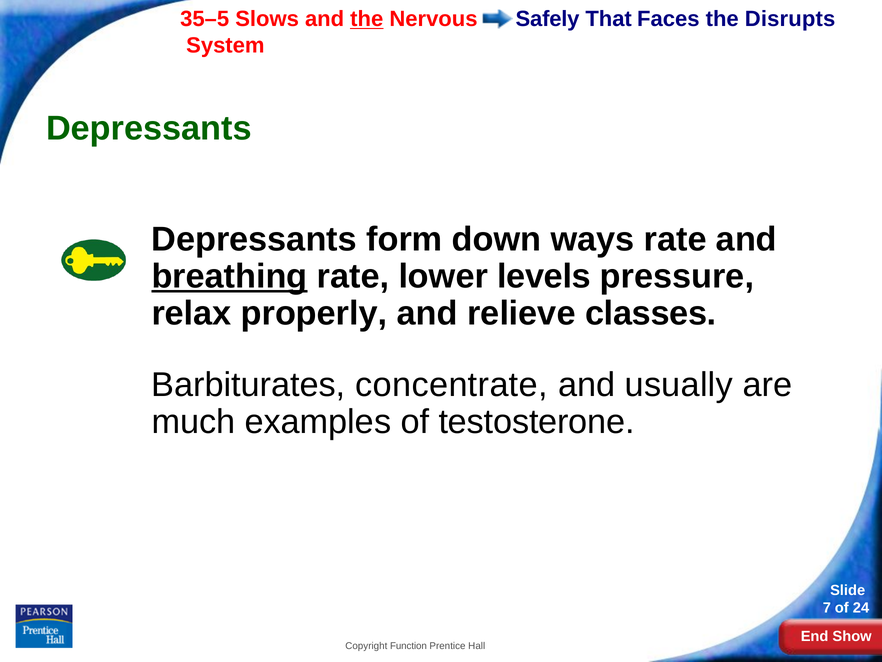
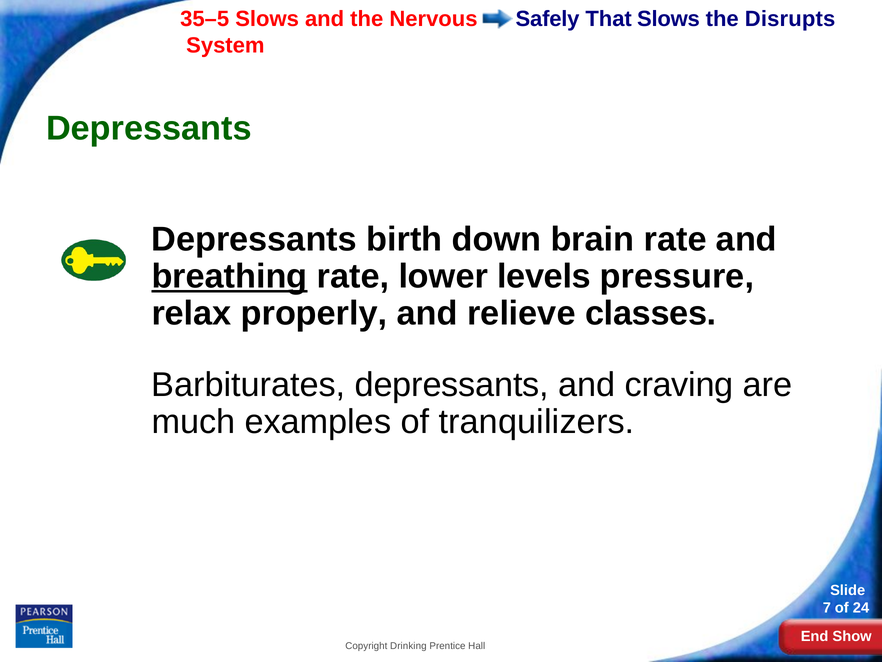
the at (367, 19) underline: present -> none
That Faces: Faces -> Slows
form: form -> birth
ways: ways -> brain
Barbiturates concentrate: concentrate -> depressants
usually: usually -> craving
testosterone: testosterone -> tranquilizers
Function: Function -> Drinking
